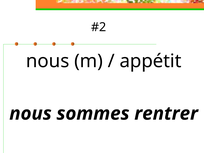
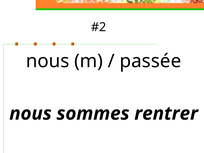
appétit: appétit -> passée
